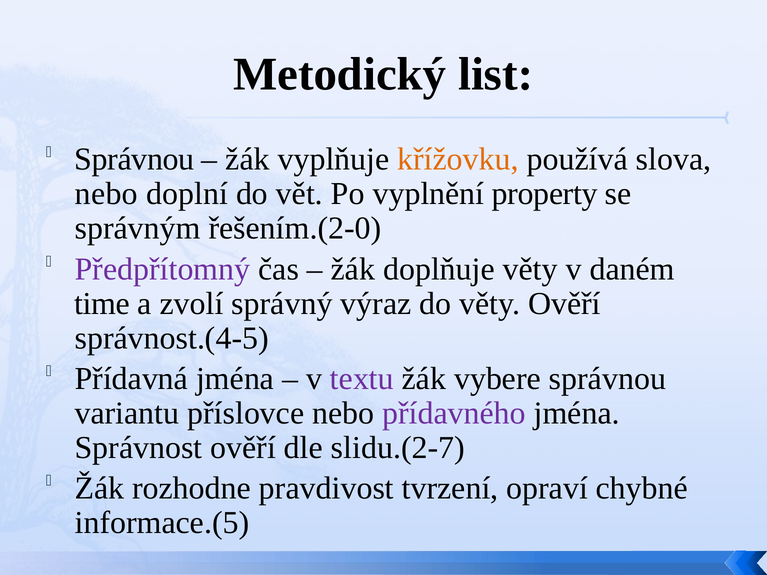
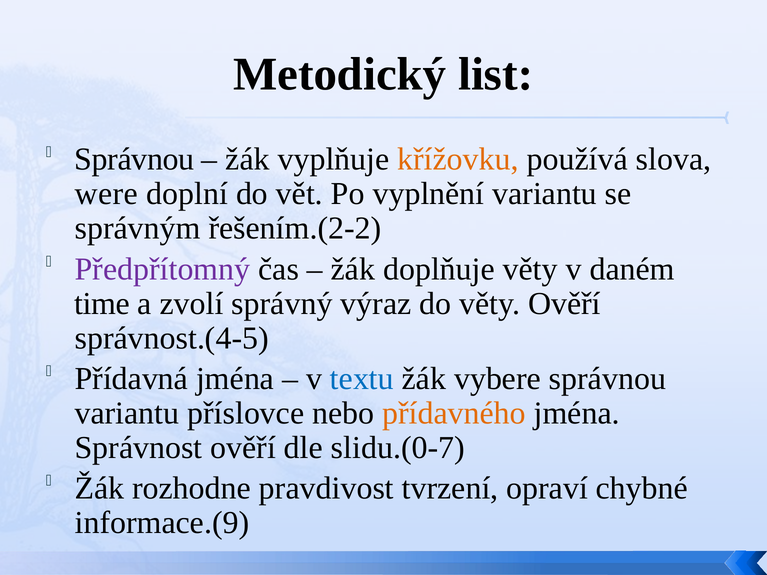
nebo at (106, 194): nebo -> were
vyplnění property: property -> variantu
řešením.(2-0: řešením.(2-0 -> řešením.(2-2
textu colour: purple -> blue
přídavného colour: purple -> orange
slidu.(2-7: slidu.(2-7 -> slidu.(0-7
informace.(5: informace.(5 -> informace.(9
